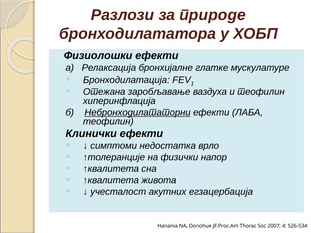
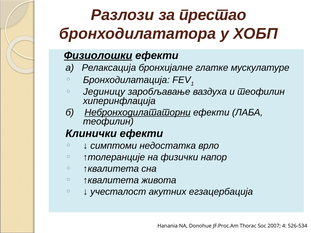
природе: природе -> престао
Физиолошки underline: none -> present
Отежана: Отежана -> Јединицу
